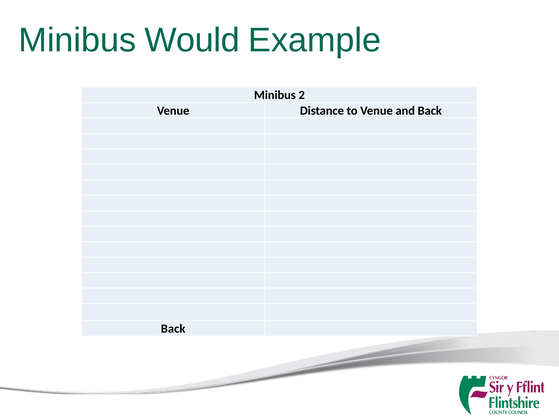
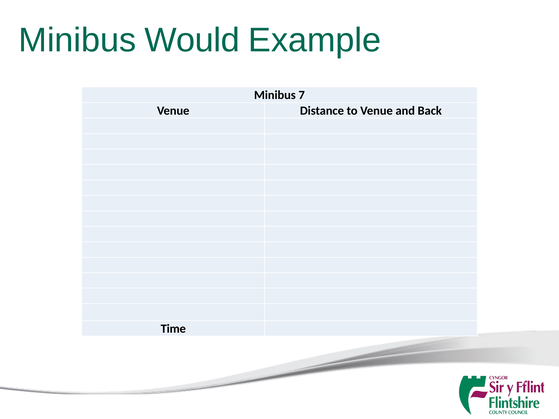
2: 2 -> 7
Back at (173, 329): Back -> Time
